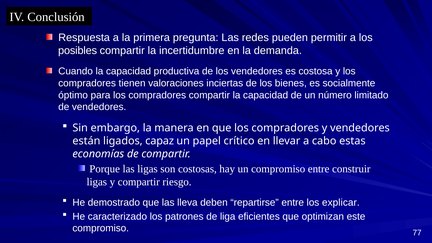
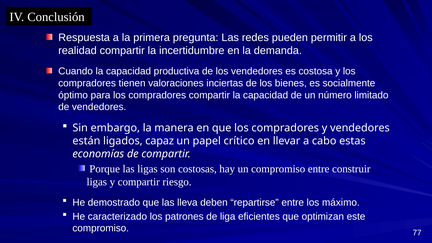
posibles: posibles -> realidad
explicar: explicar -> máximo
